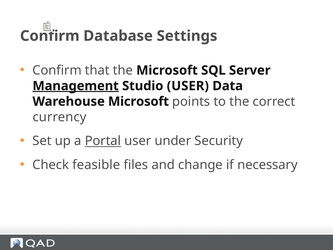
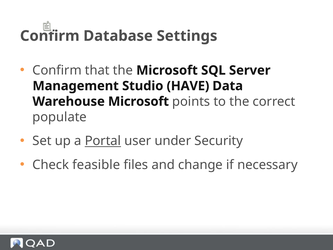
Management underline: present -> none
Studio USER: USER -> HAVE
currency: currency -> populate
